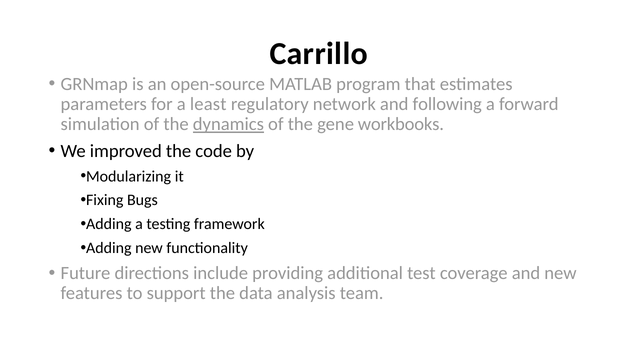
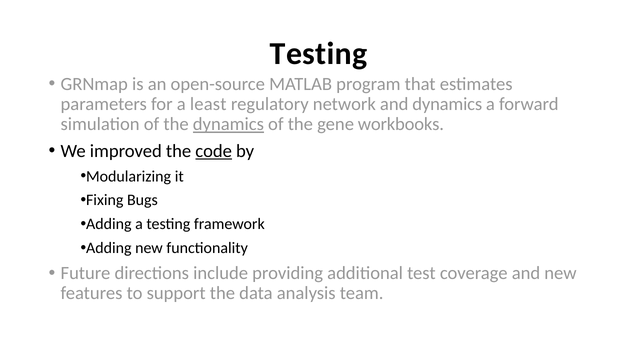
Carrillo at (319, 54): Carrillo -> Testing
and following: following -> dynamics
code underline: none -> present
